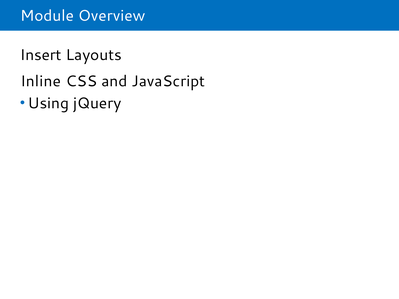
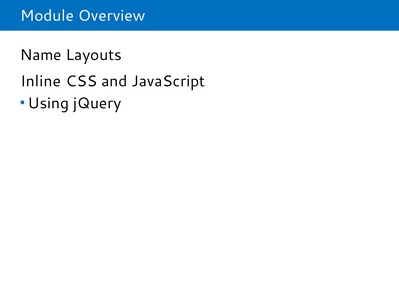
Insert: Insert -> Name
